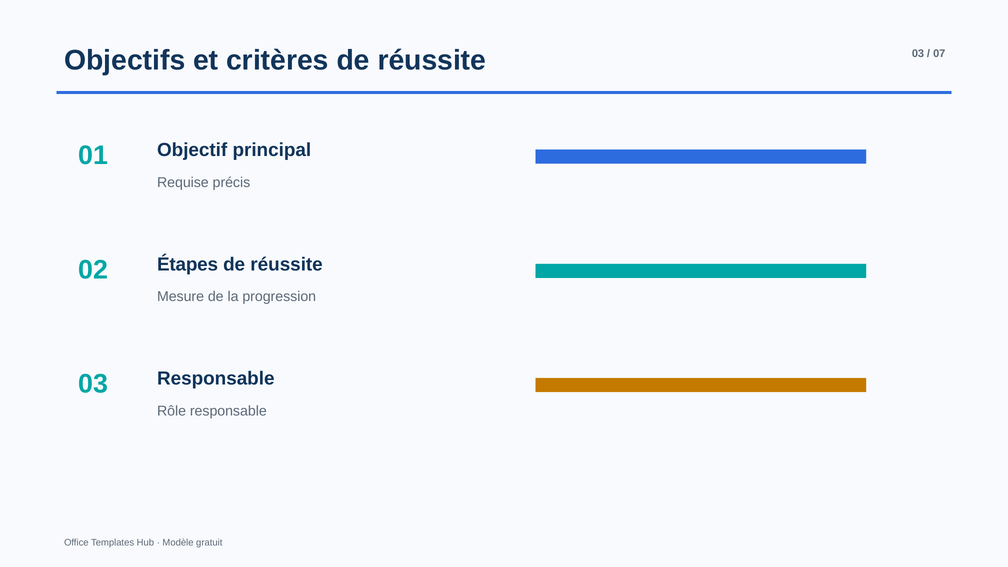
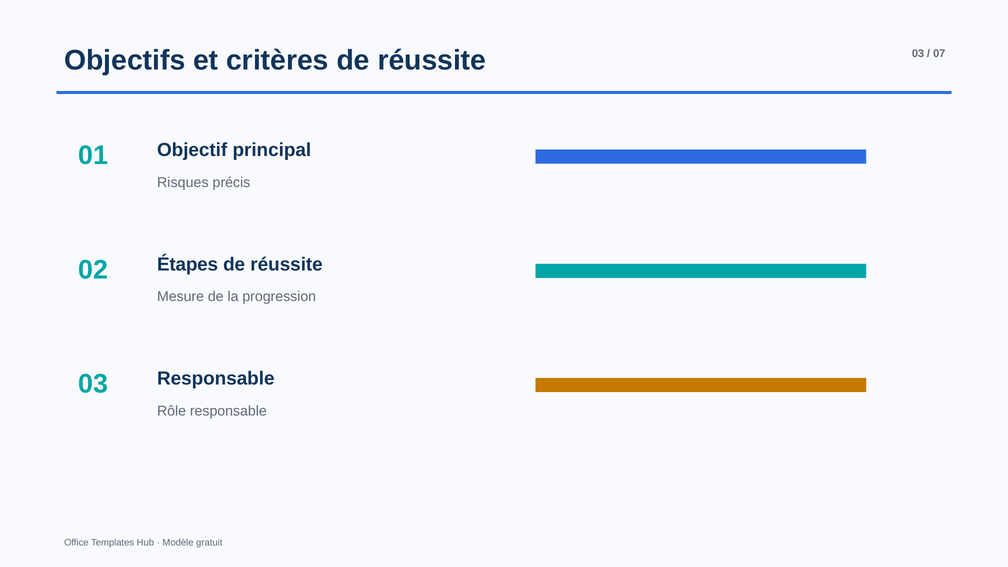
Requise: Requise -> Risques
